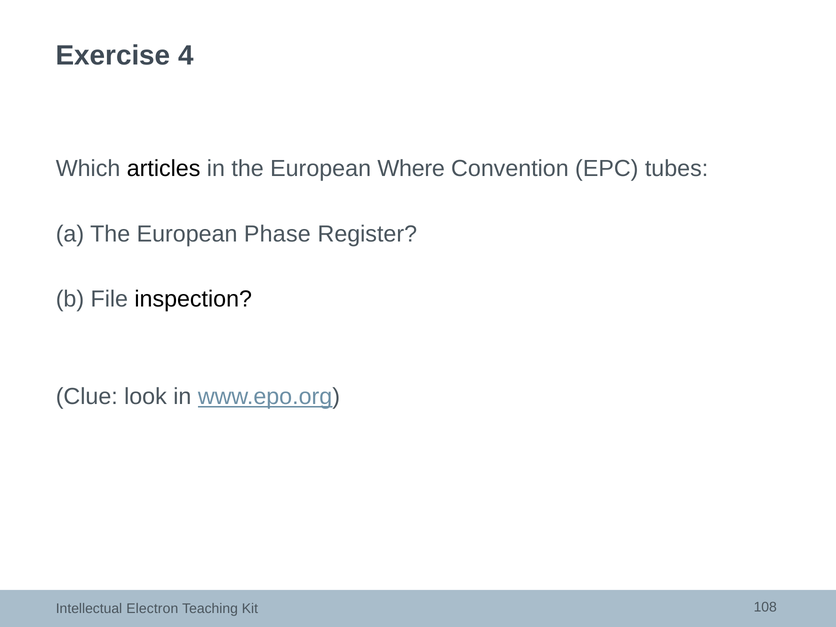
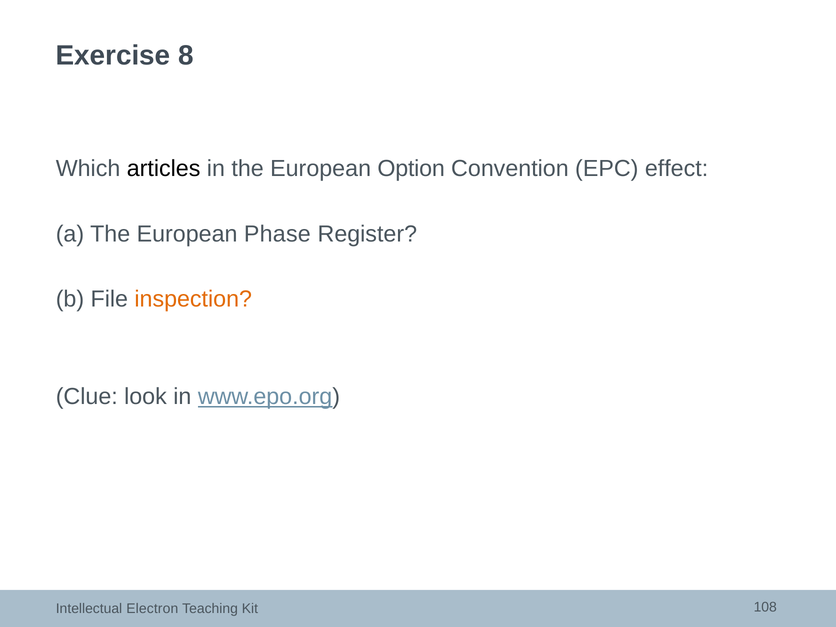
4: 4 -> 8
Where: Where -> Option
tubes: tubes -> effect
inspection colour: black -> orange
